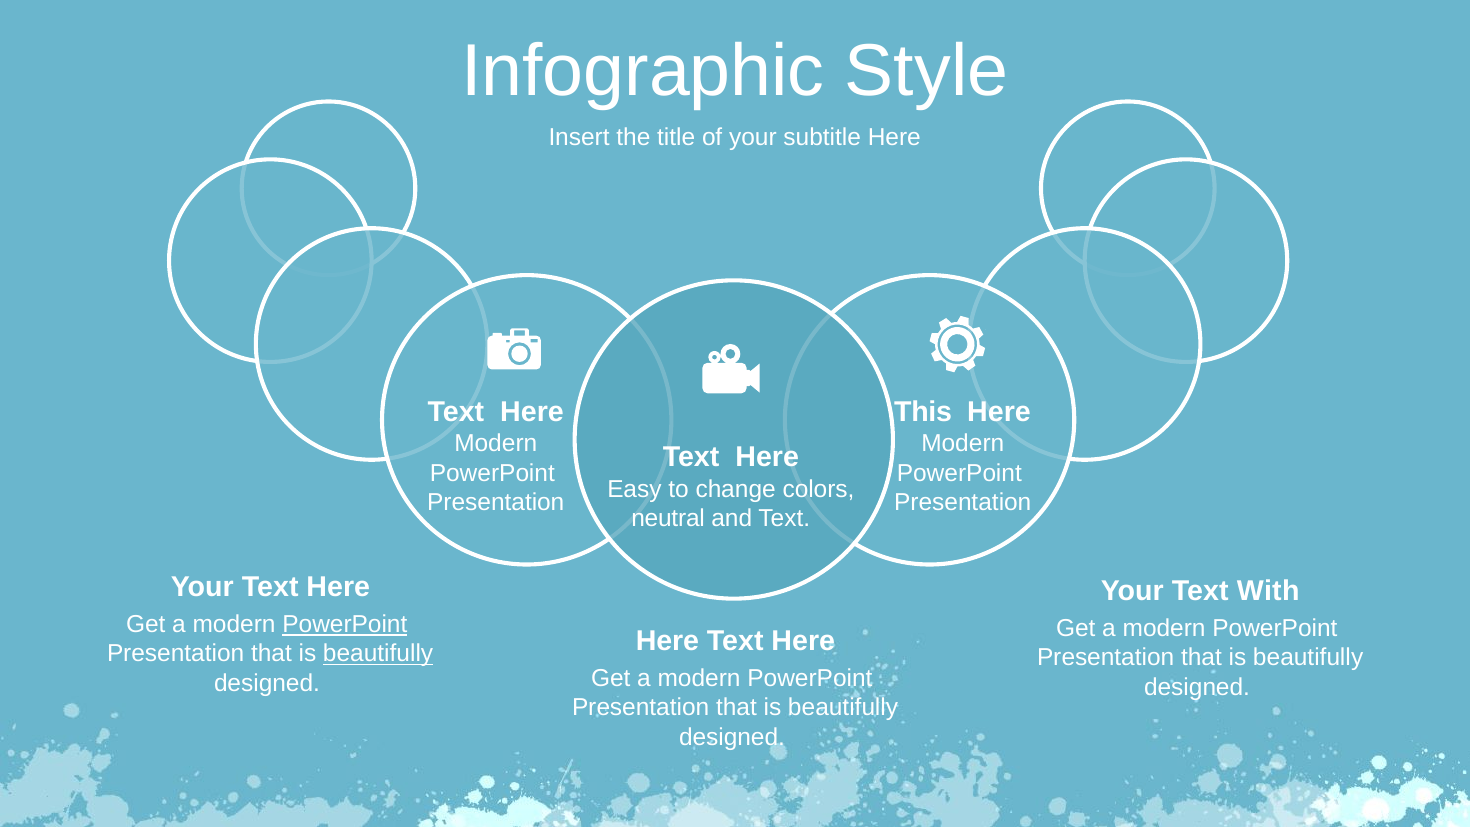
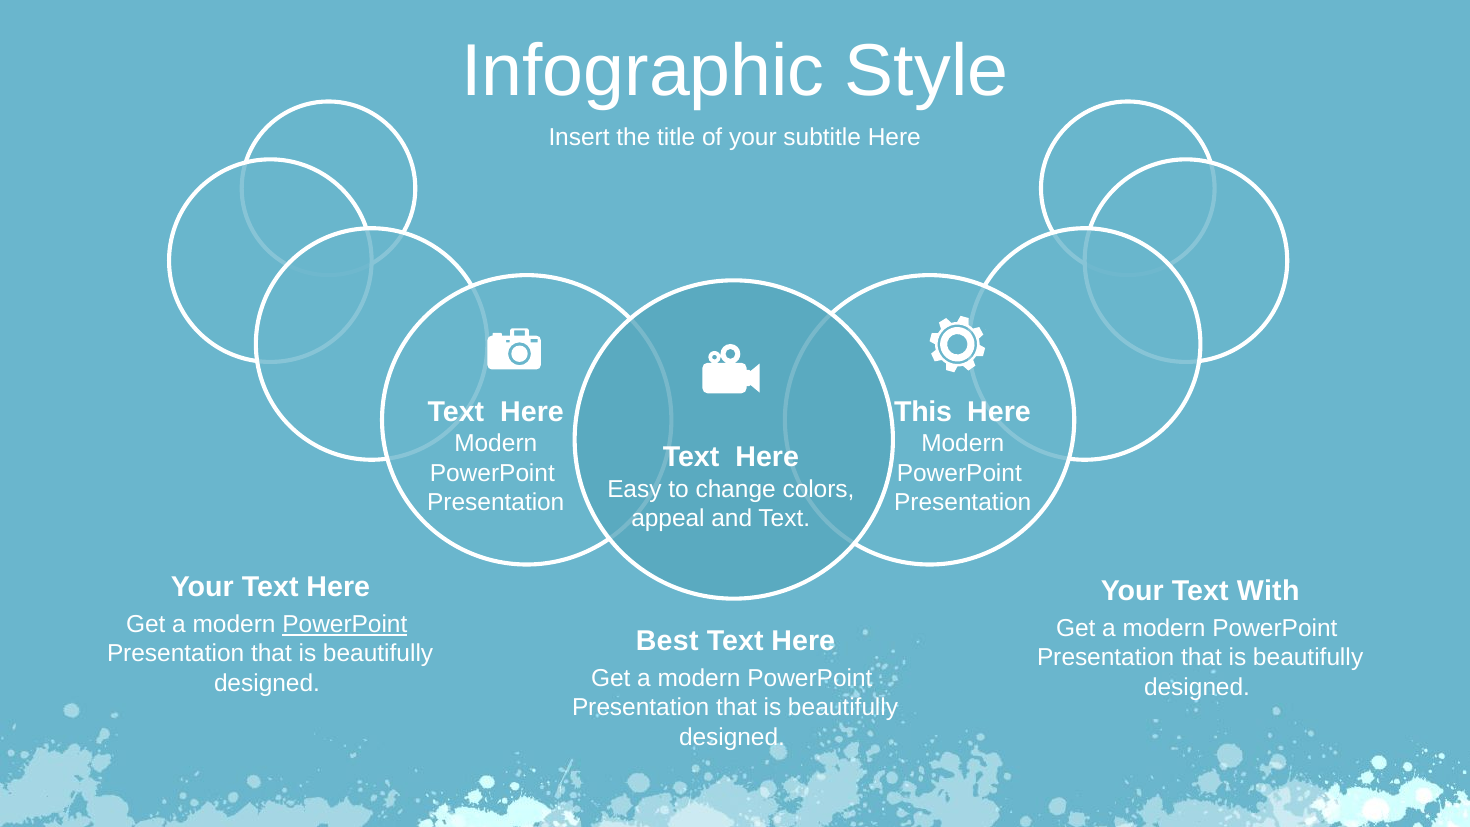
neutral: neutral -> appeal
Here at (667, 641): Here -> Best
beautifully at (378, 654) underline: present -> none
